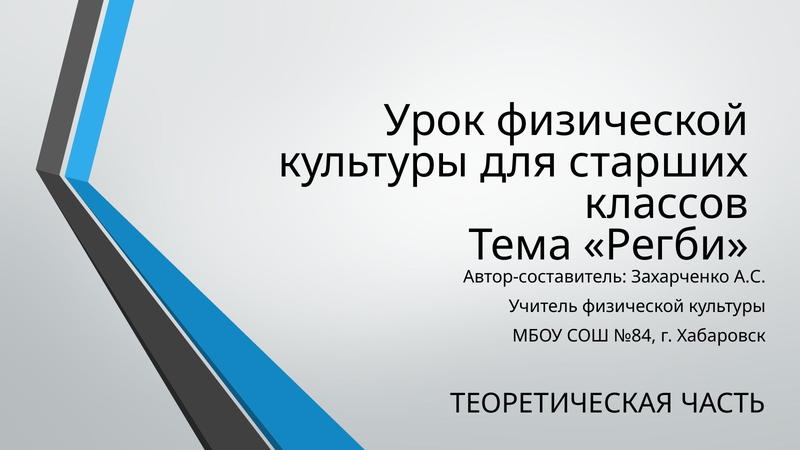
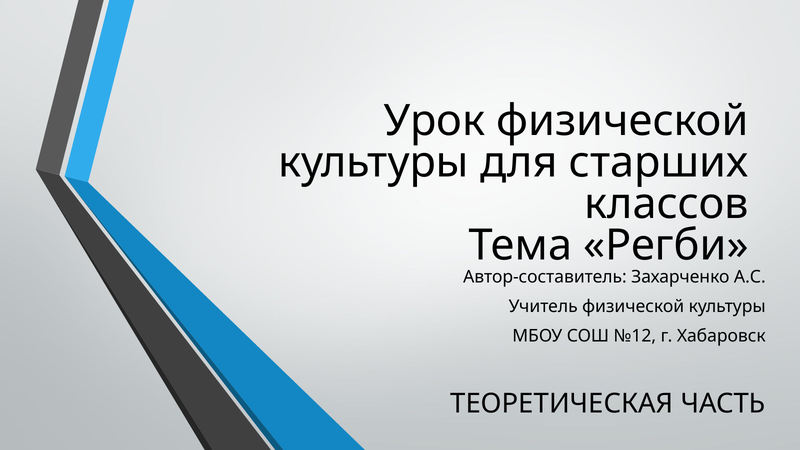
№84: №84 -> №12
